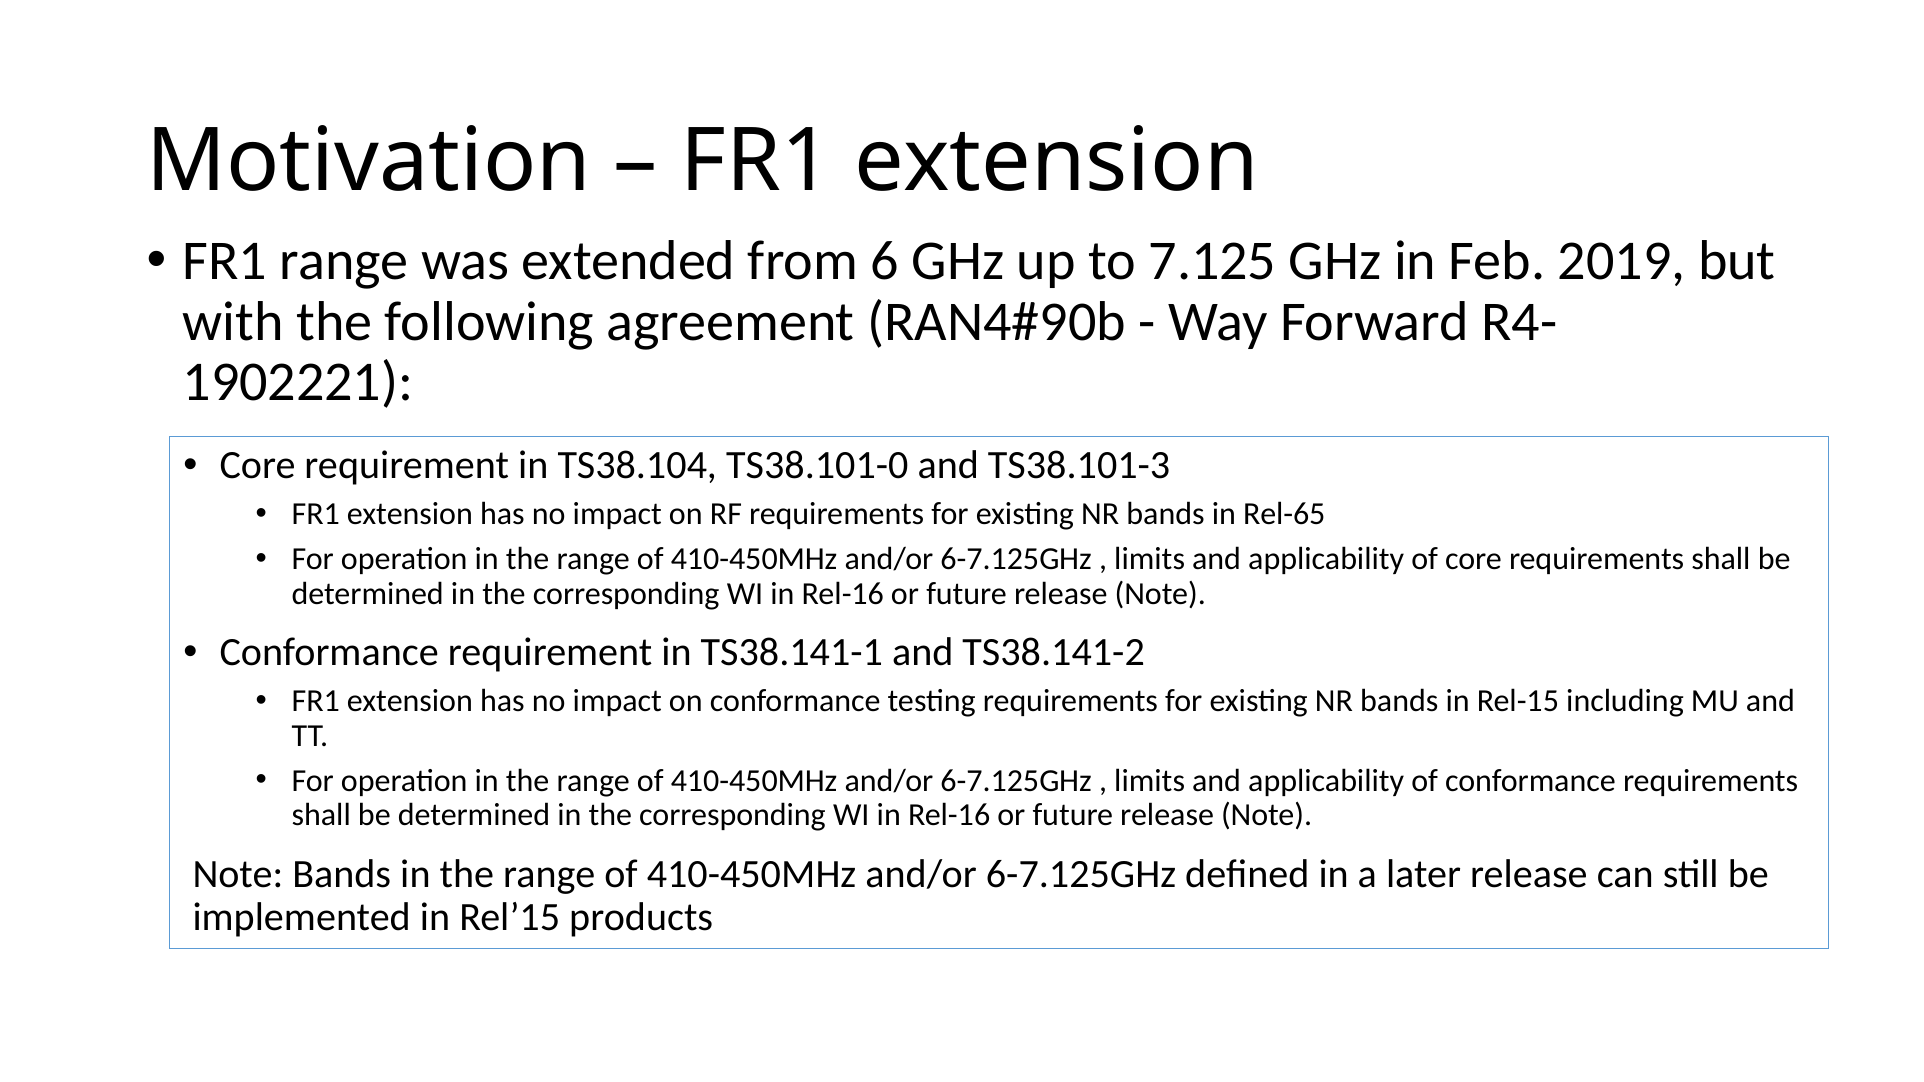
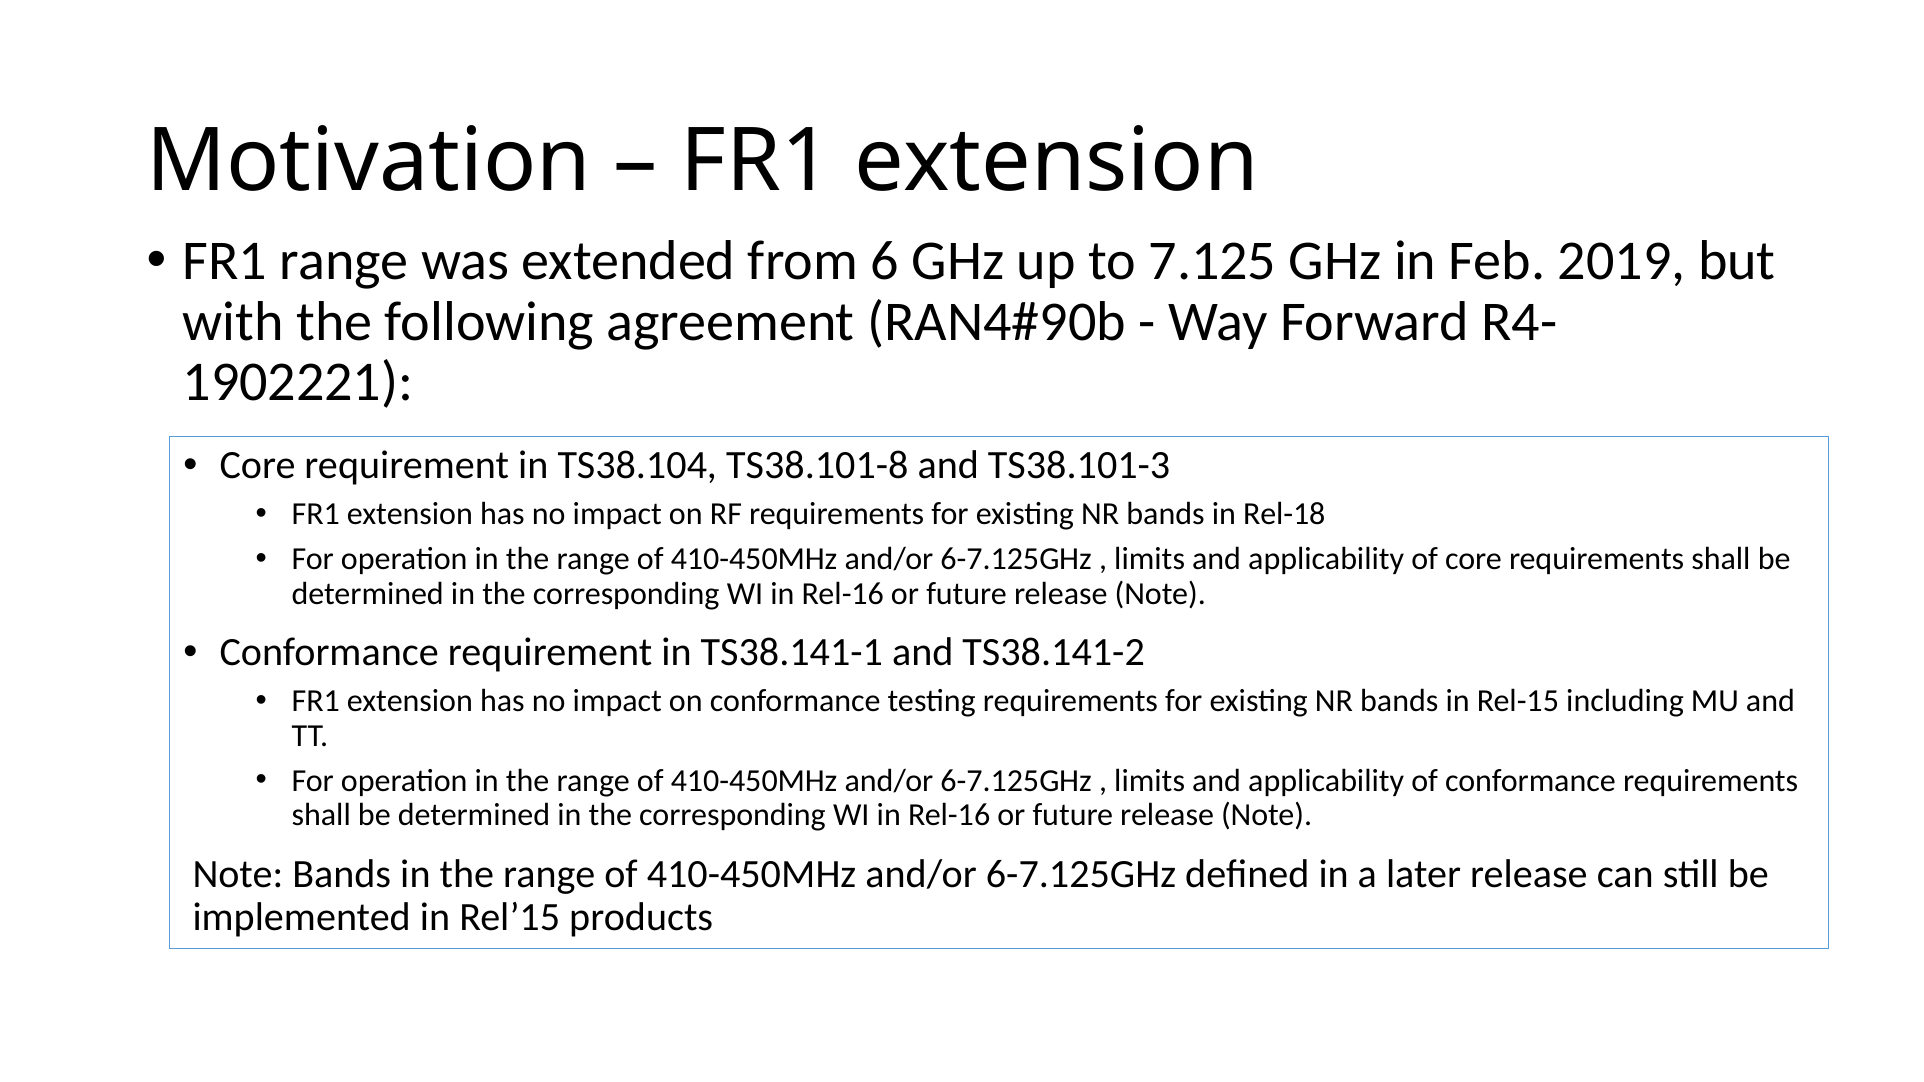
TS38.101-0: TS38.101-0 -> TS38.101-8
Rel-65: Rel-65 -> Rel-18
